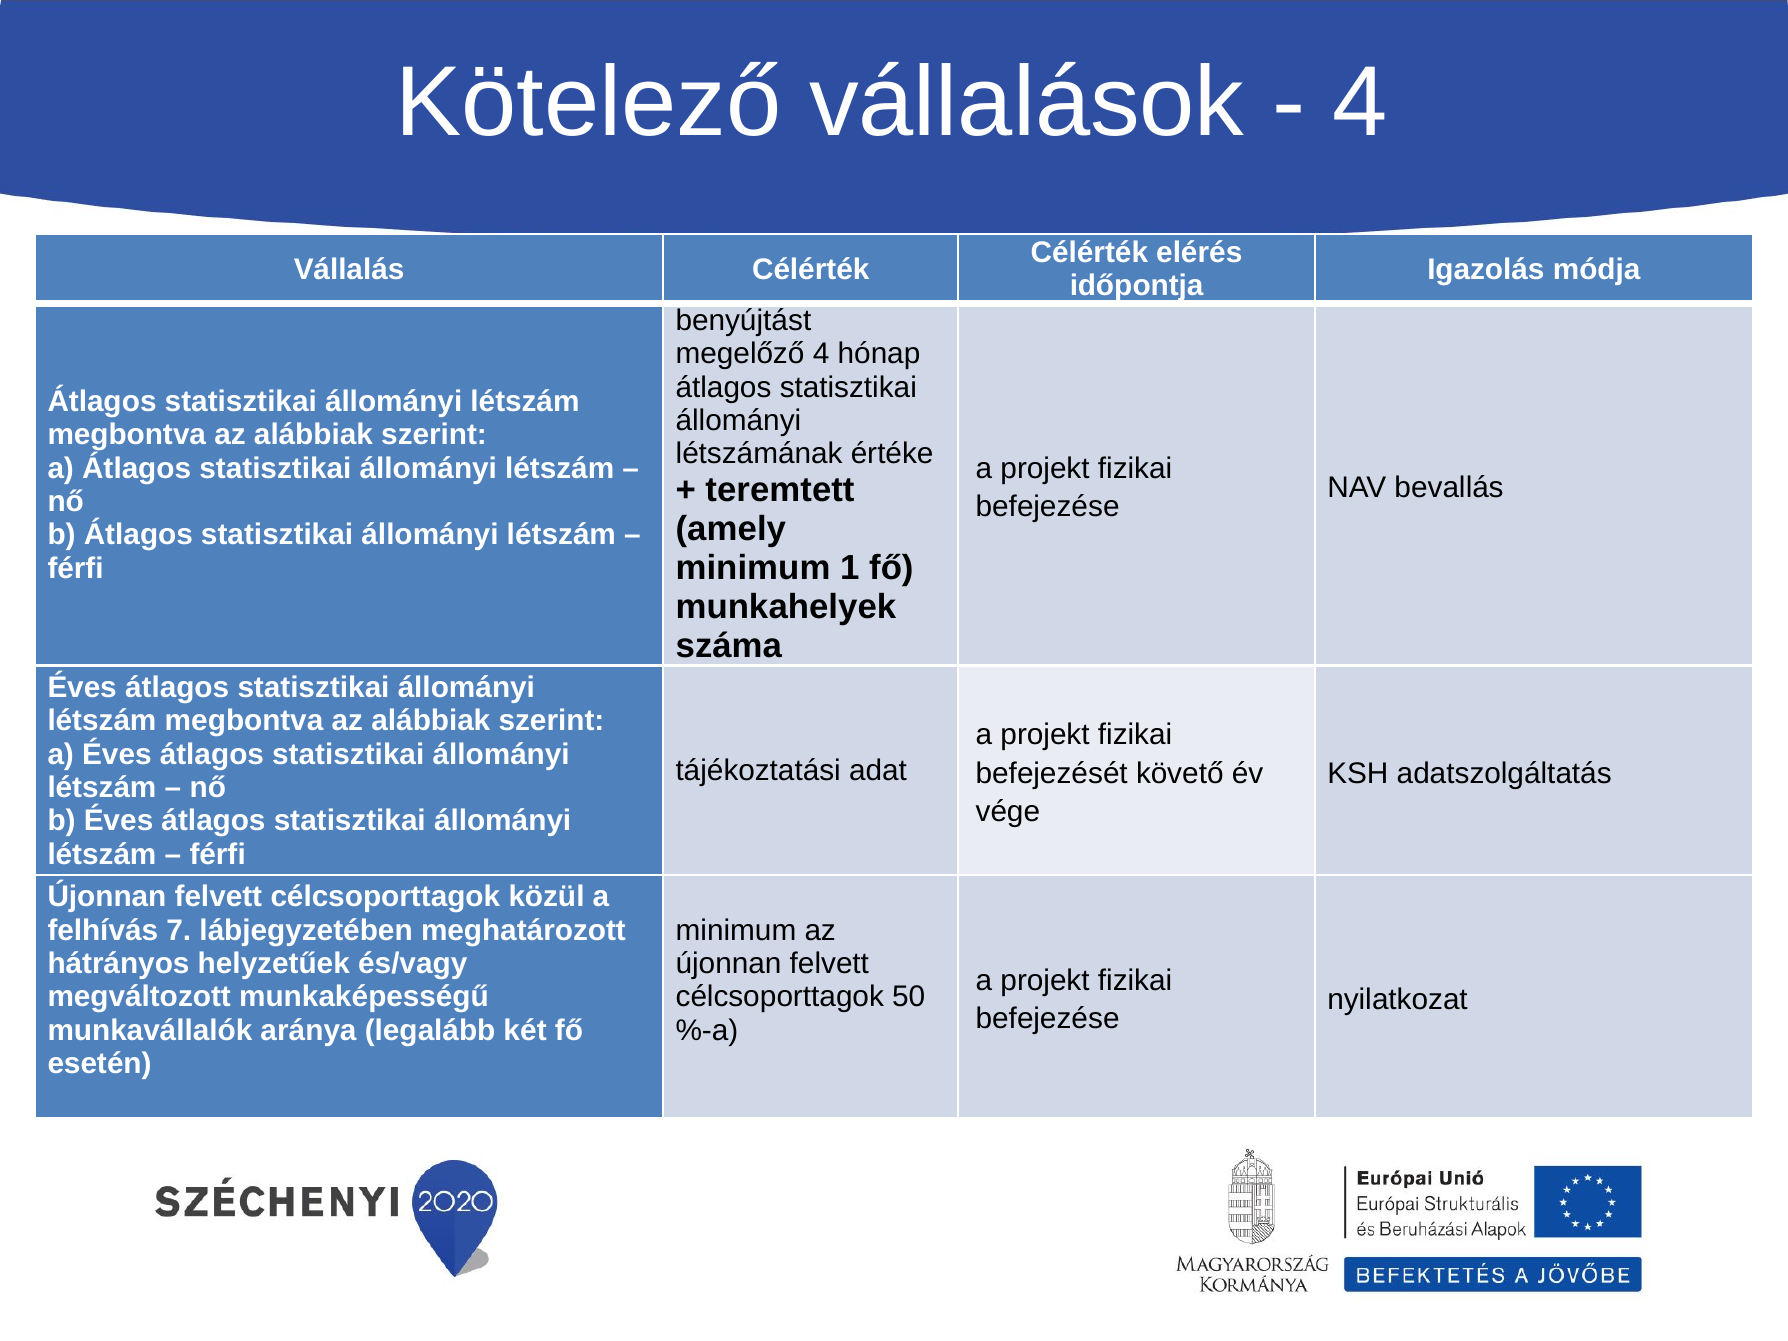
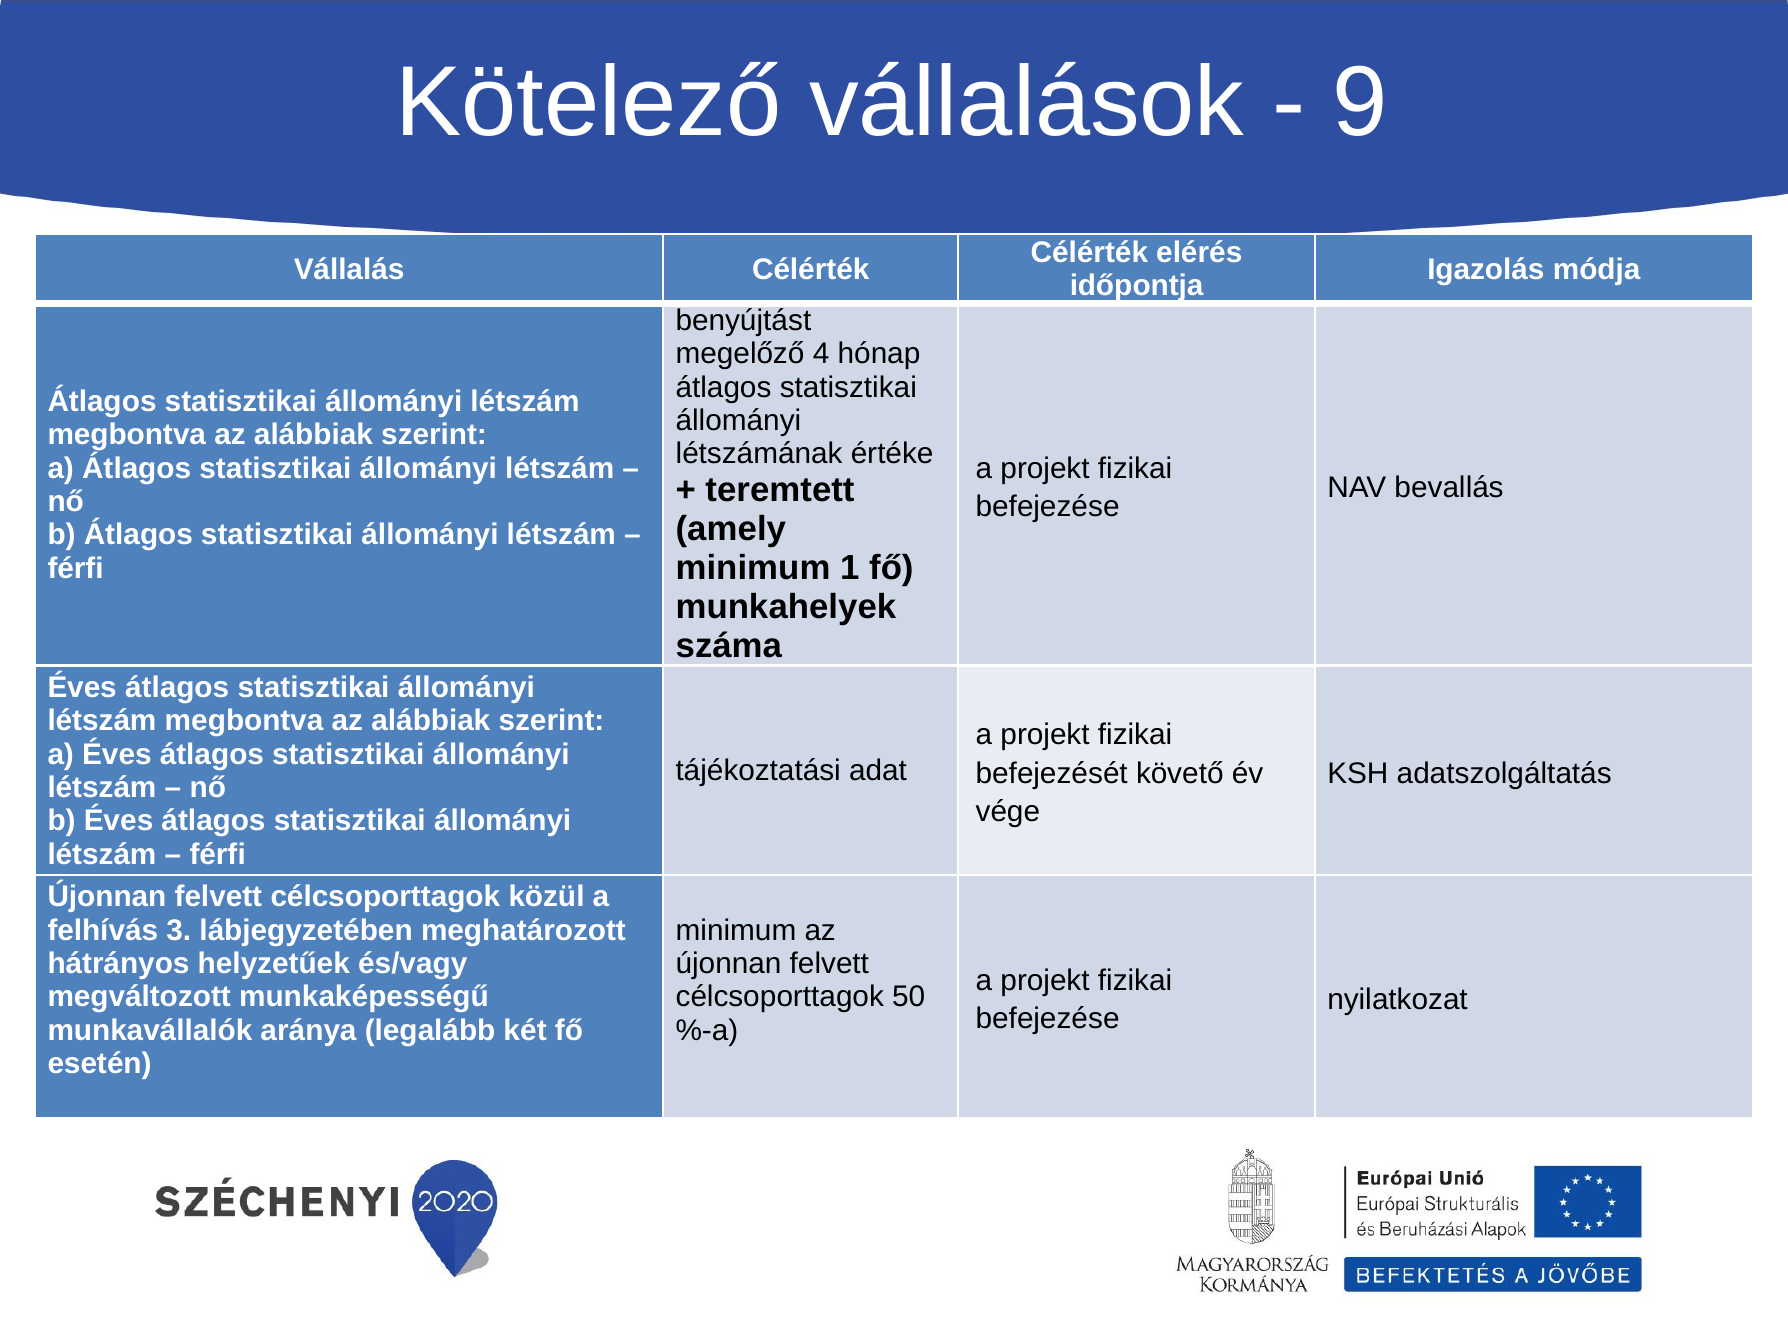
4 at (1360, 103): 4 -> 9
7: 7 -> 3
